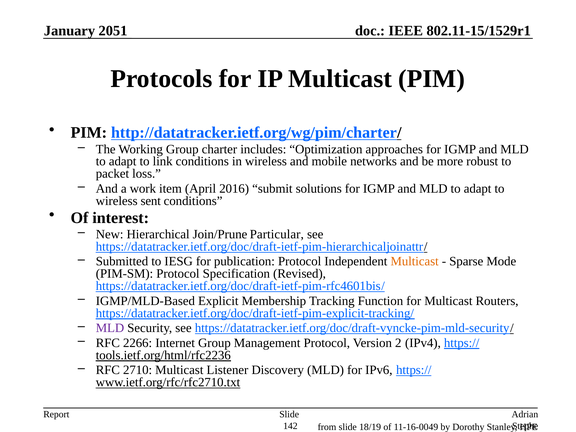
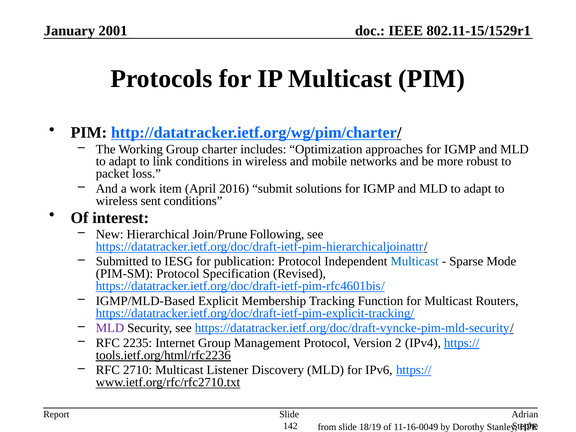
2051: 2051 -> 2001
Particular: Particular -> Following
Multicast at (415, 261) colour: orange -> blue
2266: 2266 -> 2235
